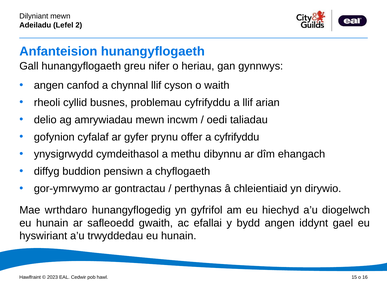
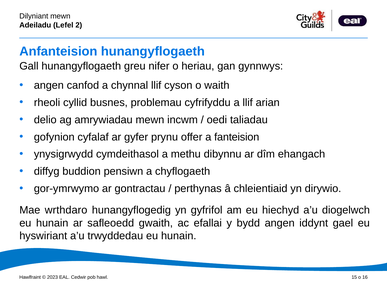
a cyfrifyddu: cyfrifyddu -> fanteision
